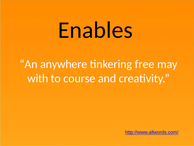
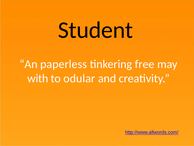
Enables: Enables -> Student
anywhere: anywhere -> paperless
course: course -> odular
